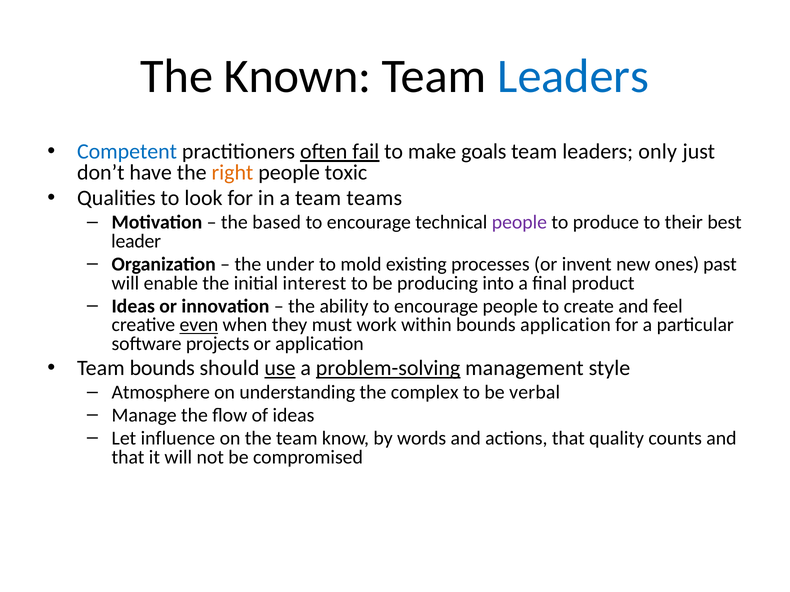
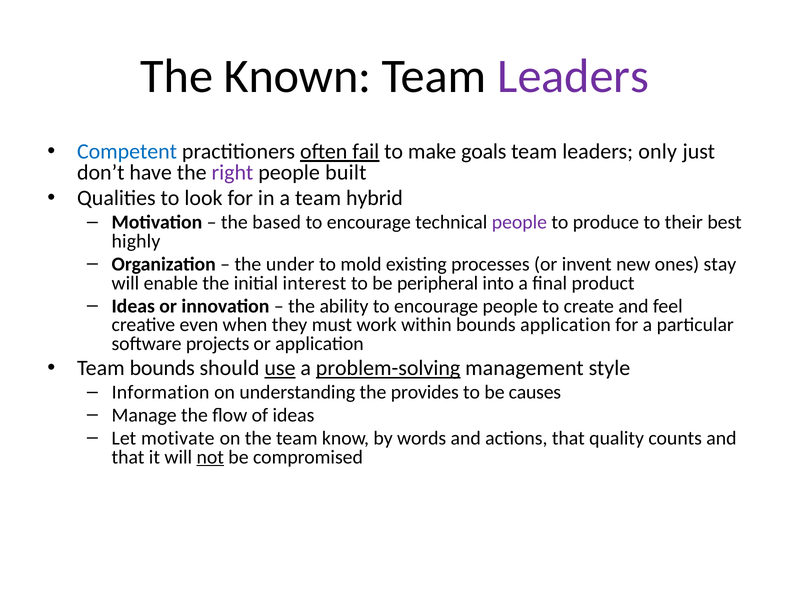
Leaders at (573, 76) colour: blue -> purple
right colour: orange -> purple
toxic: toxic -> built
teams: teams -> hybrid
leader: leader -> highly
past: past -> stay
producing: producing -> peripheral
even underline: present -> none
Atmosphere: Atmosphere -> Information
complex: complex -> provides
verbal: verbal -> causes
influence: influence -> motivate
not underline: none -> present
